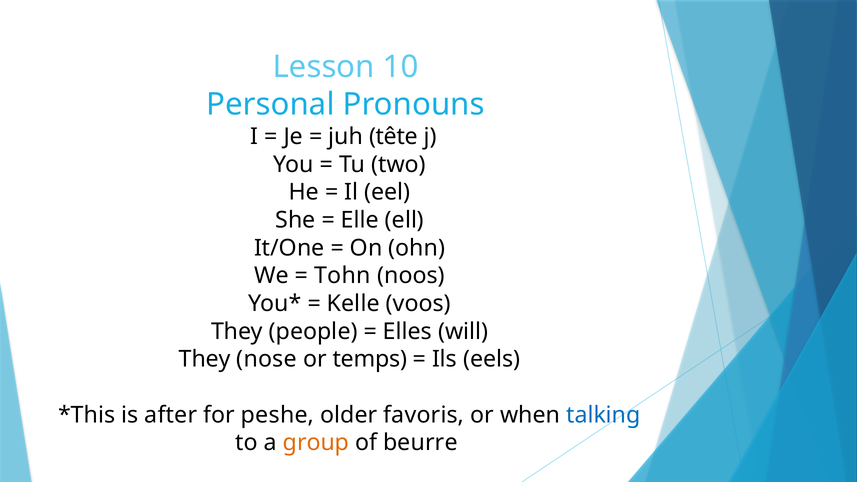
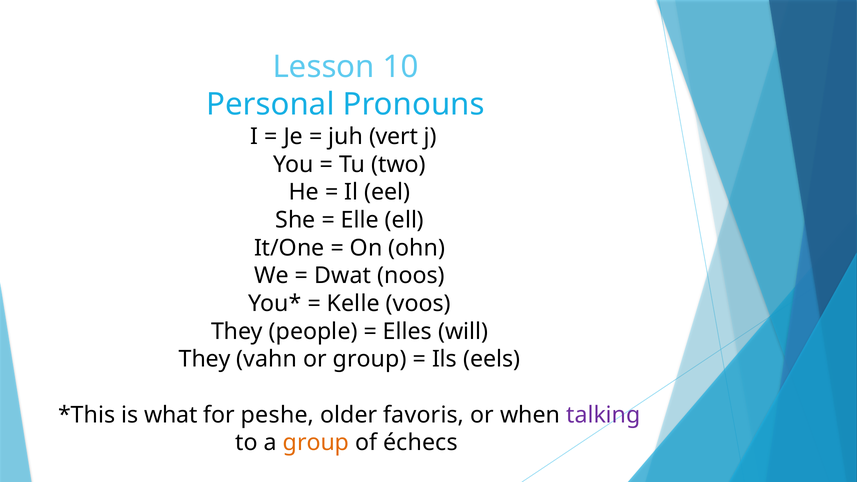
tête: tête -> vert
Tohn: Tohn -> Dwat
nose: nose -> vahn
or temps: temps -> group
after: after -> what
talking colour: blue -> purple
beurre: beurre -> échecs
